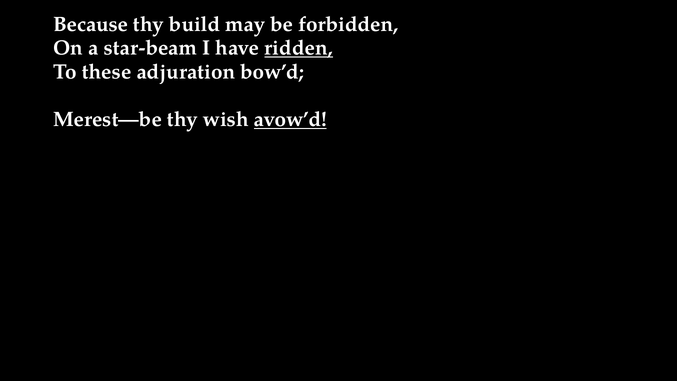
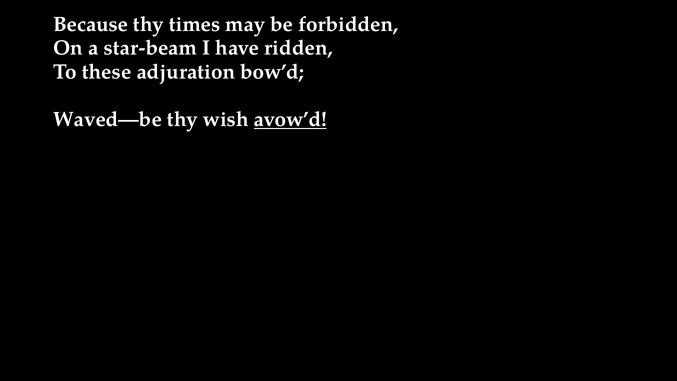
build: build -> times
ridden underline: present -> none
Merest—be: Merest—be -> Waved—be
